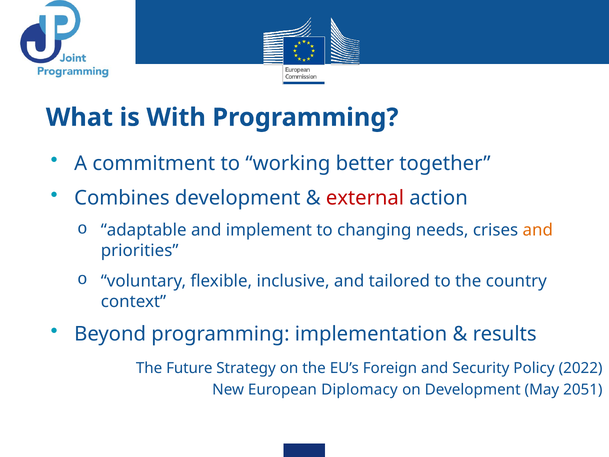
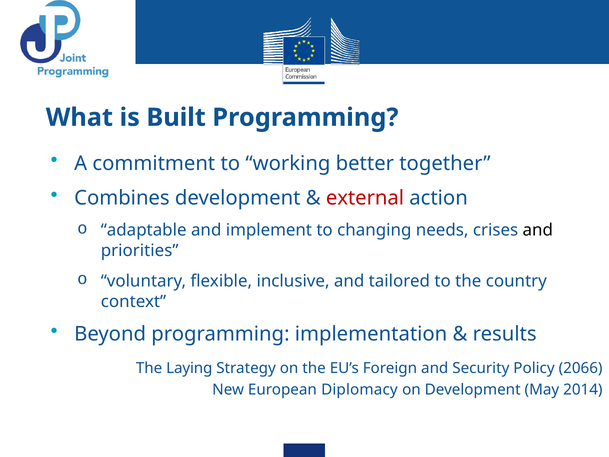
With: With -> Built
and at (538, 230) colour: orange -> black
Future: Future -> Laying
2022: 2022 -> 2066
2051: 2051 -> 2014
